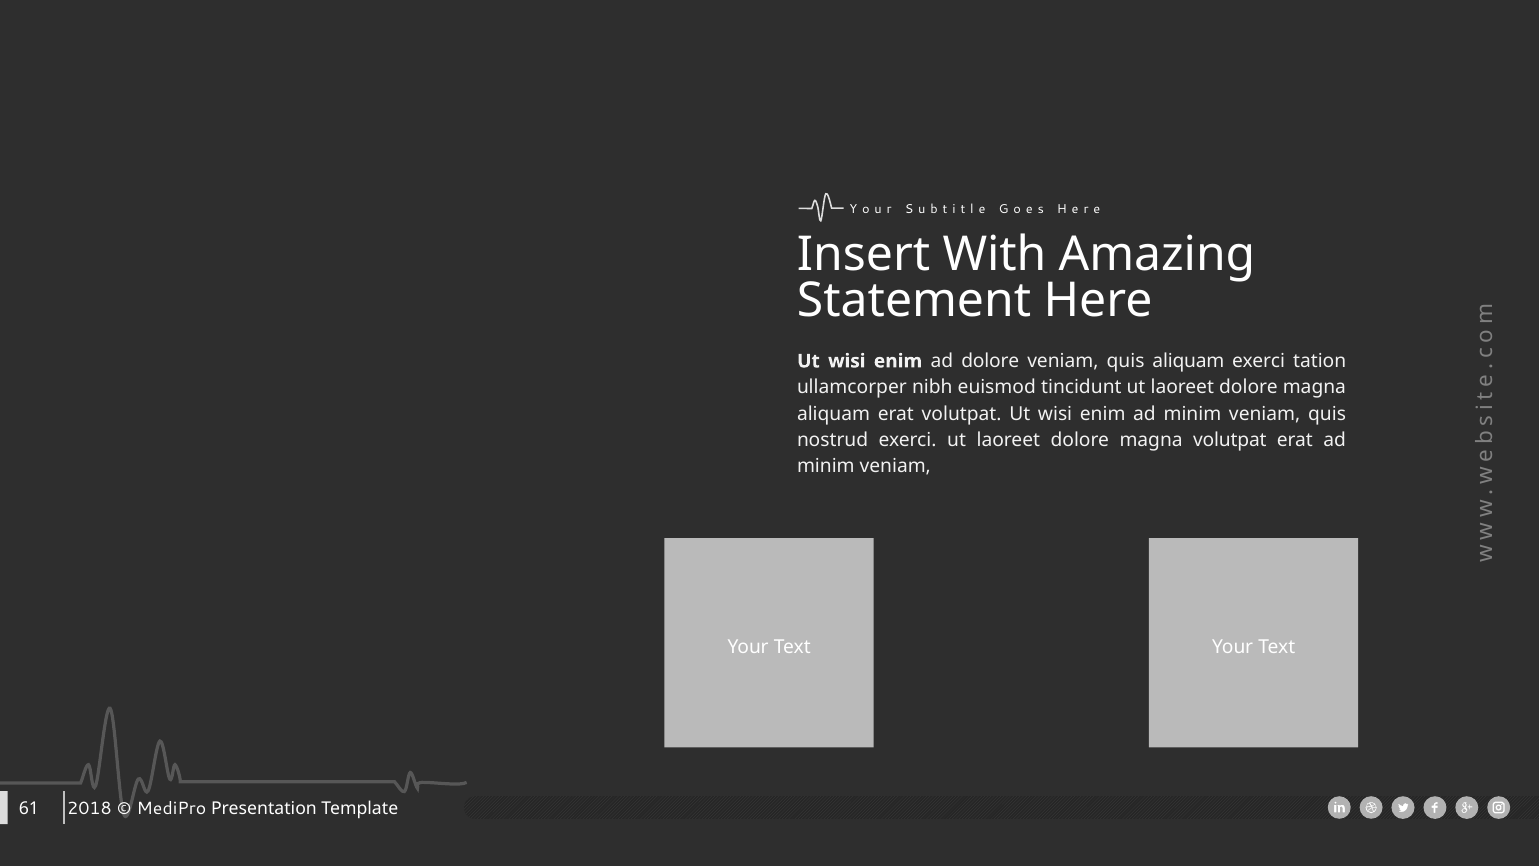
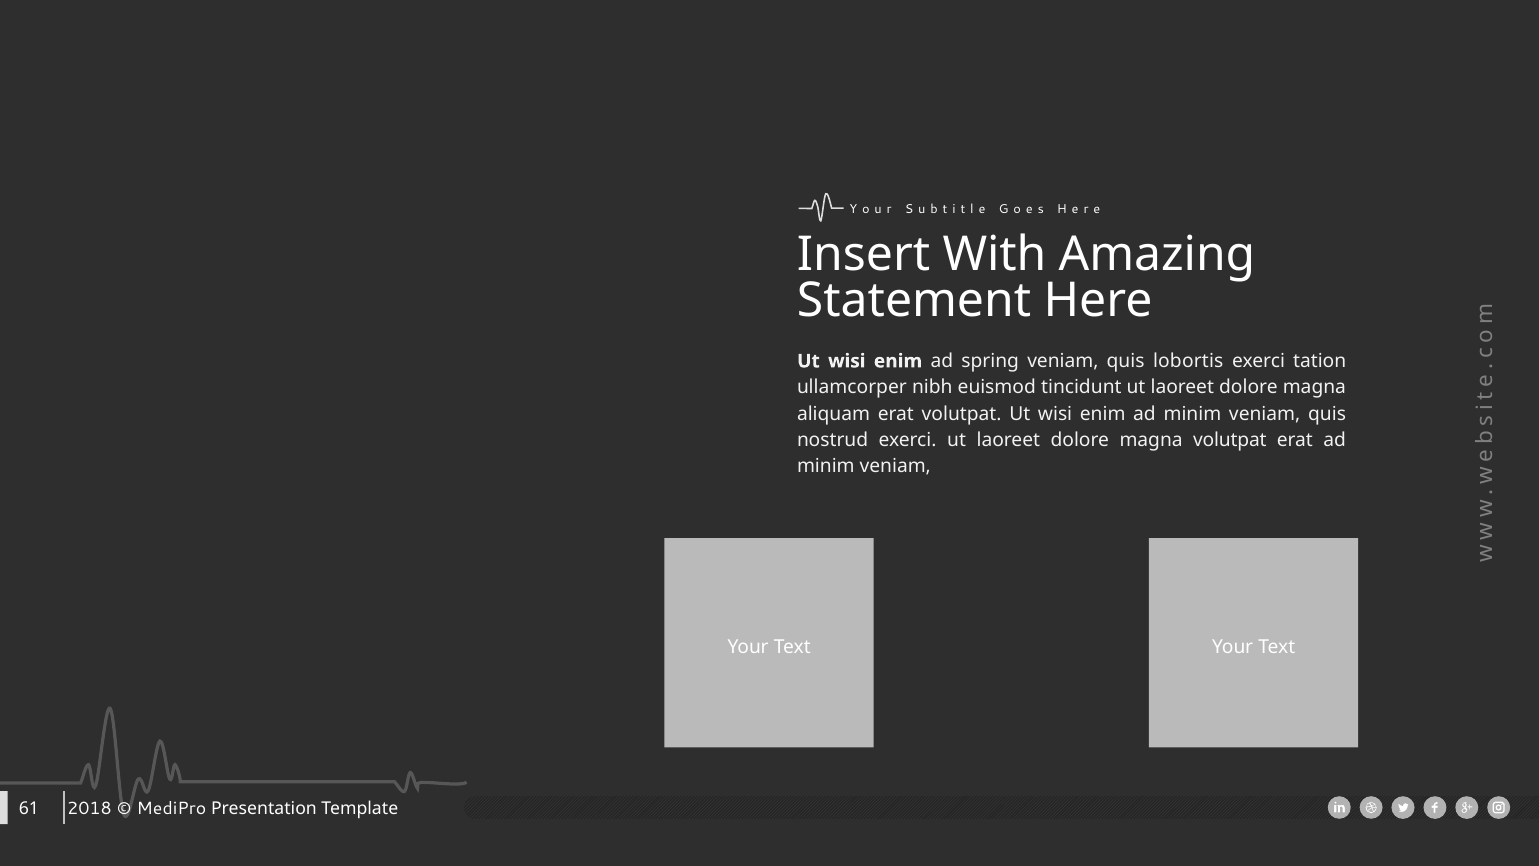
ad dolore: dolore -> spring
quis aliquam: aliquam -> lobortis
